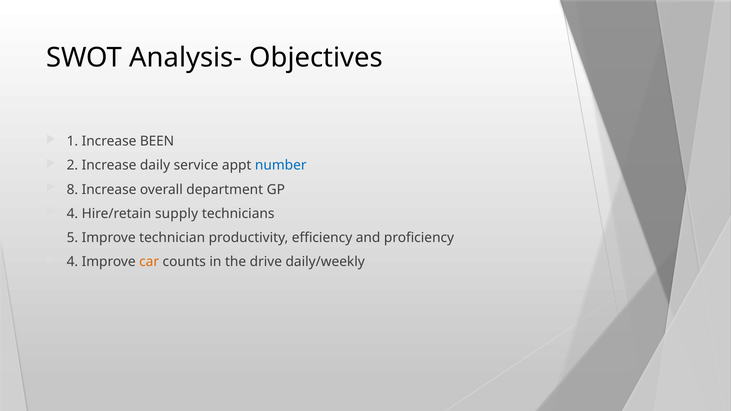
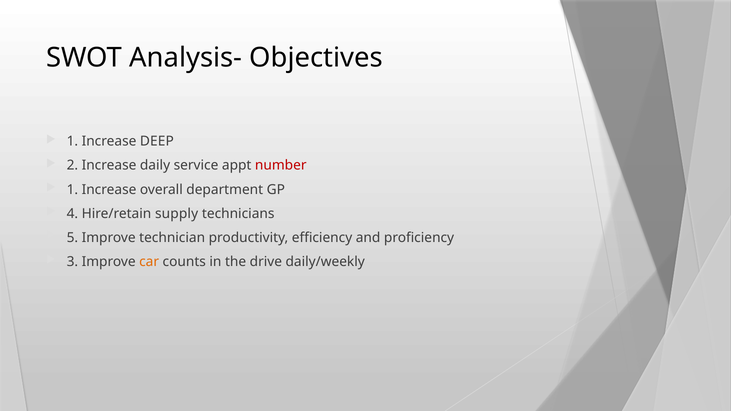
BEEN: BEEN -> DEEP
number colour: blue -> red
8 at (72, 190): 8 -> 1
4 at (72, 262): 4 -> 3
